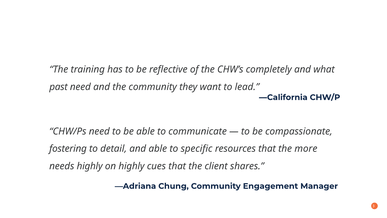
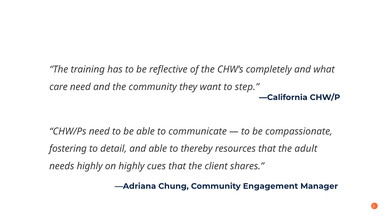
past: past -> care
lead: lead -> step
specific: specific -> thereby
more: more -> adult
